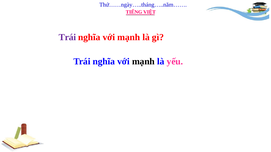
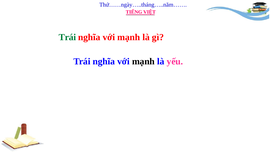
Trái at (67, 37) colour: purple -> green
